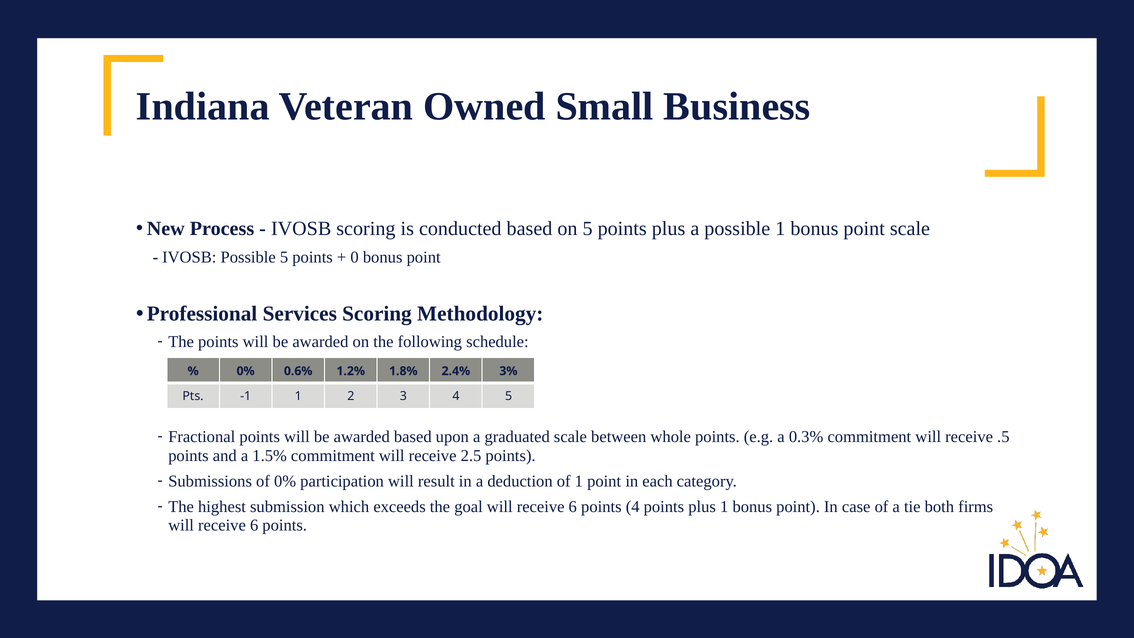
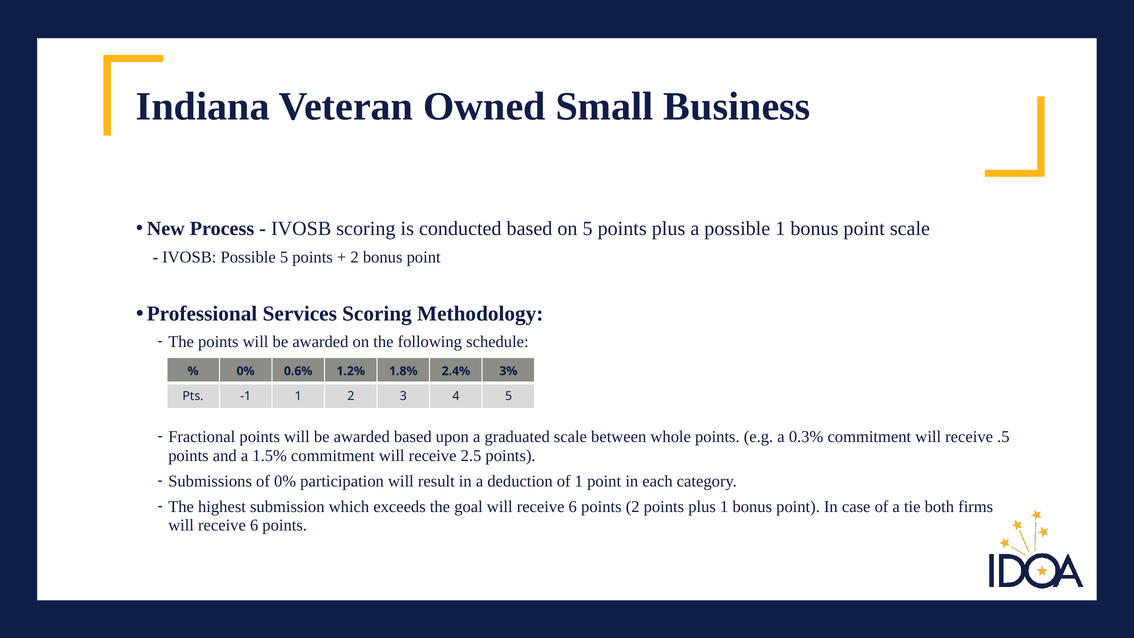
0 at (355, 257): 0 -> 2
points 4: 4 -> 2
